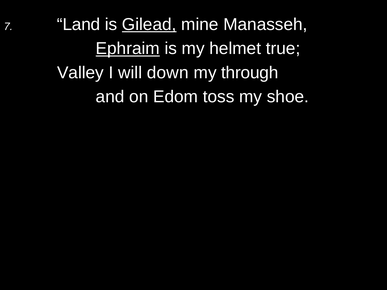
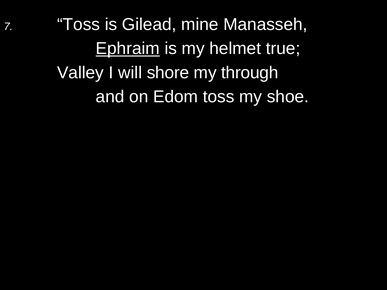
7 Land: Land -> Toss
Gilead underline: present -> none
down: down -> shore
